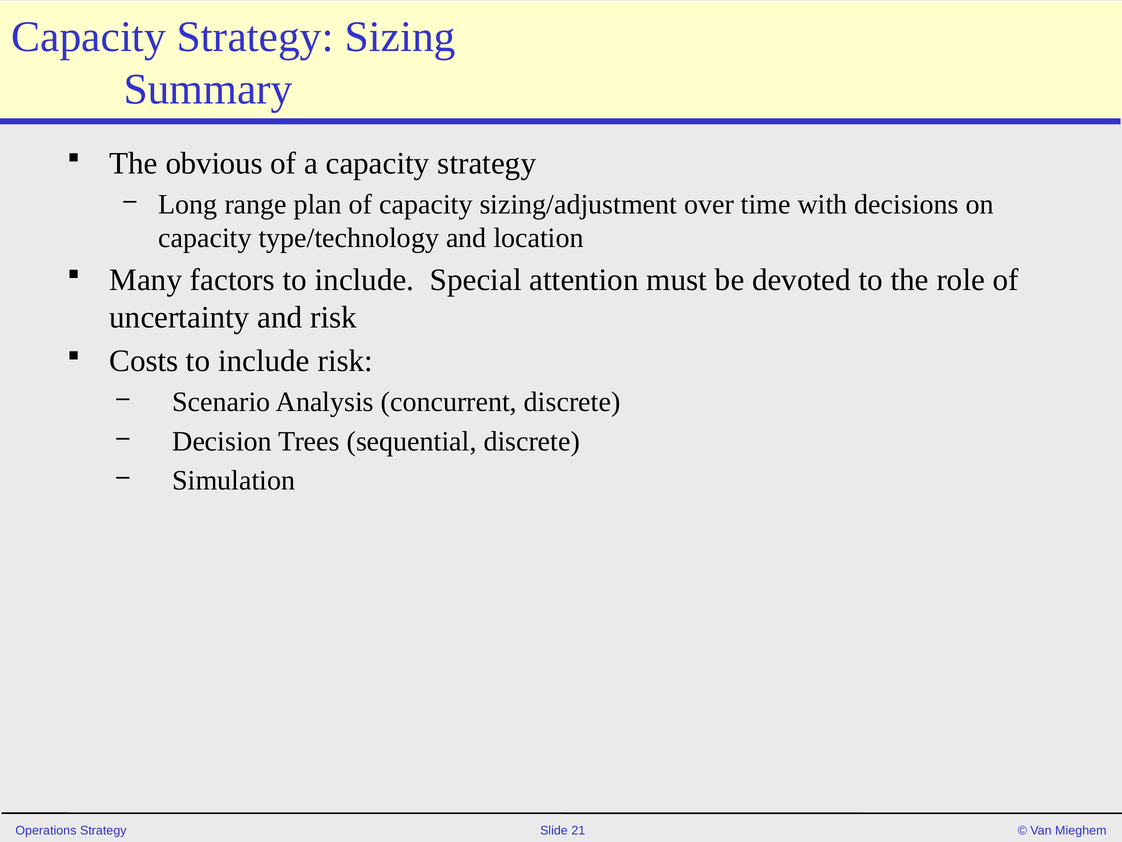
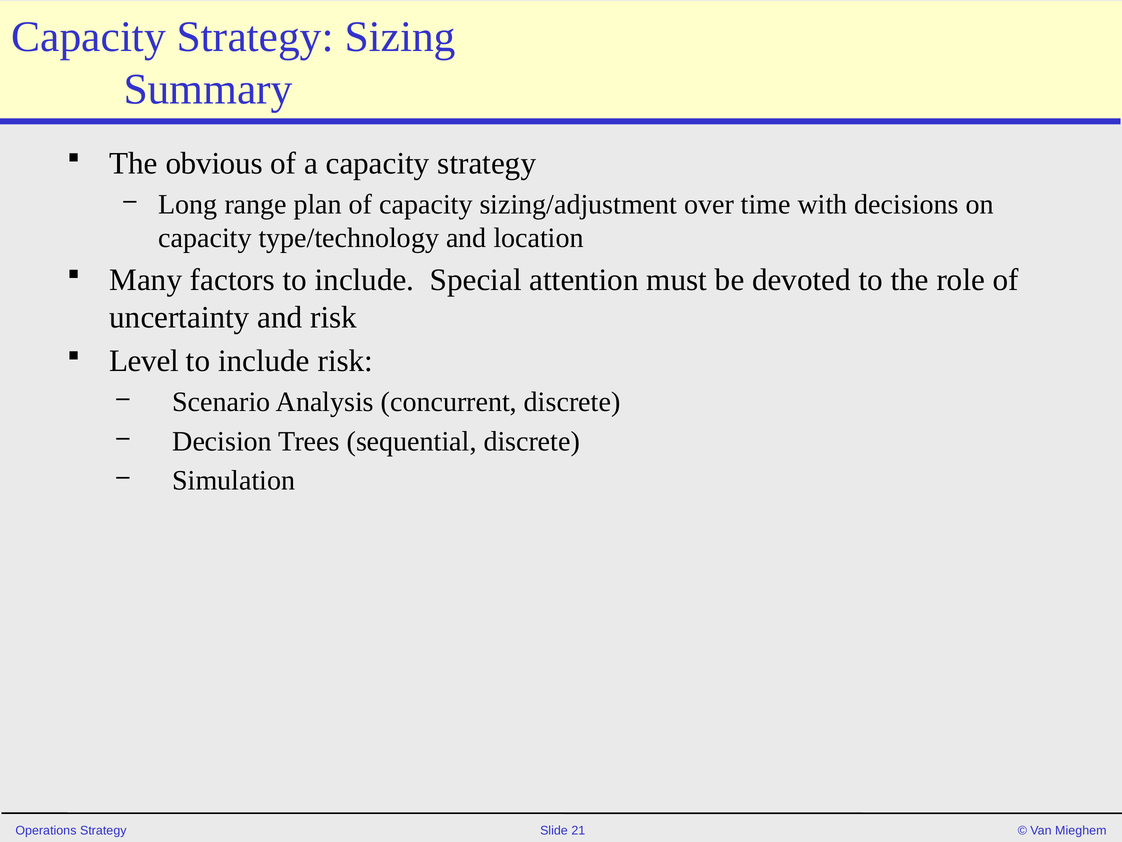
Costs: Costs -> Level
